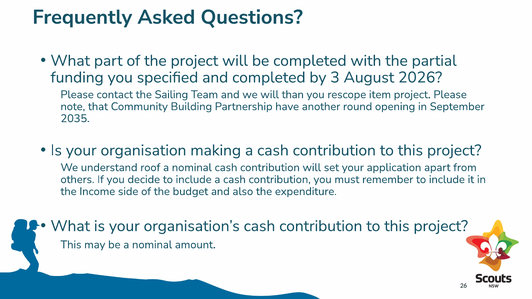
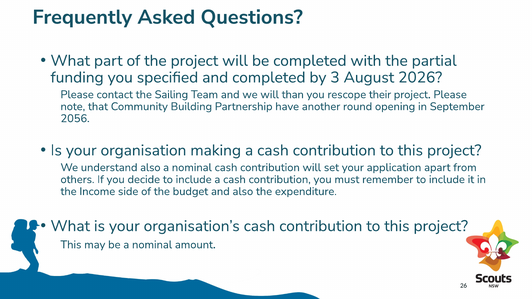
item: item -> their
2035: 2035 -> 2056
understand roof: roof -> also
